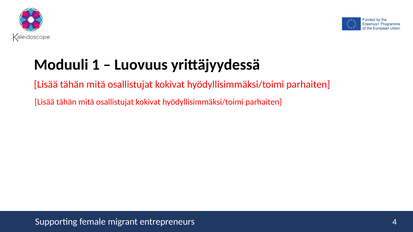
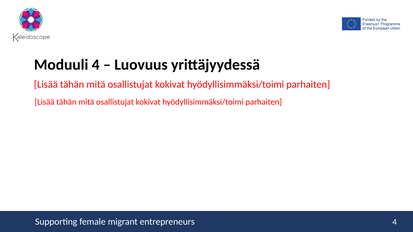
Moduuli 1: 1 -> 4
